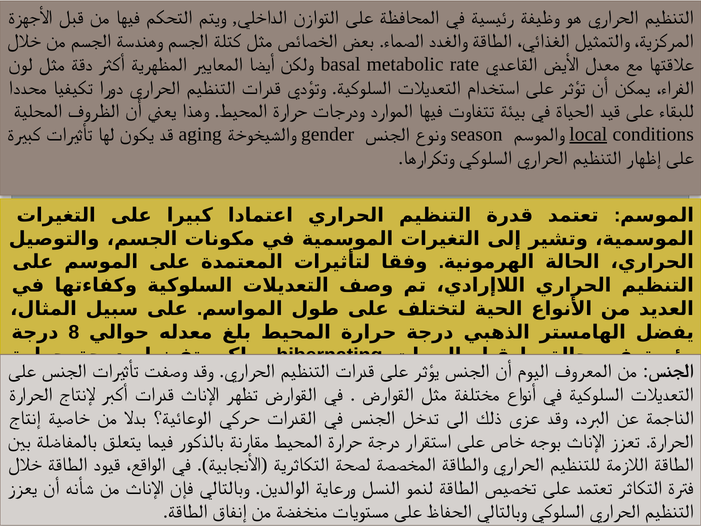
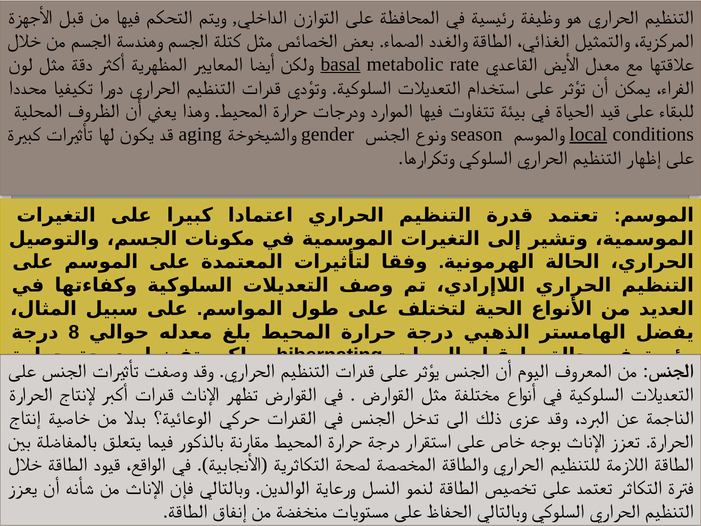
basal underline: none -> present
